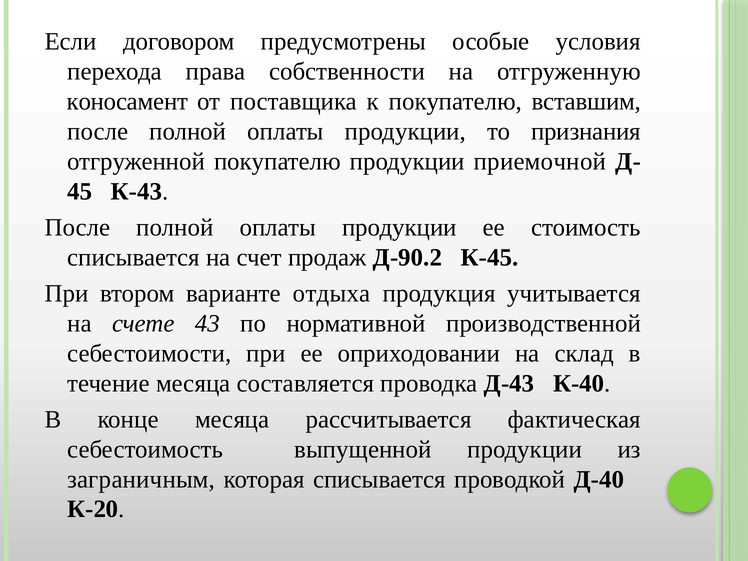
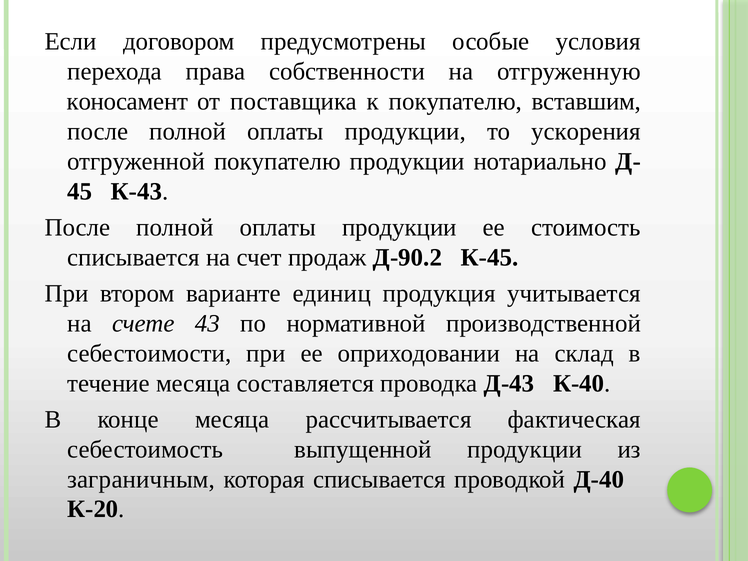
признания: признания -> ускорения
приемочной: приемочной -> нотариально
отдыха: отдыха -> единиц
